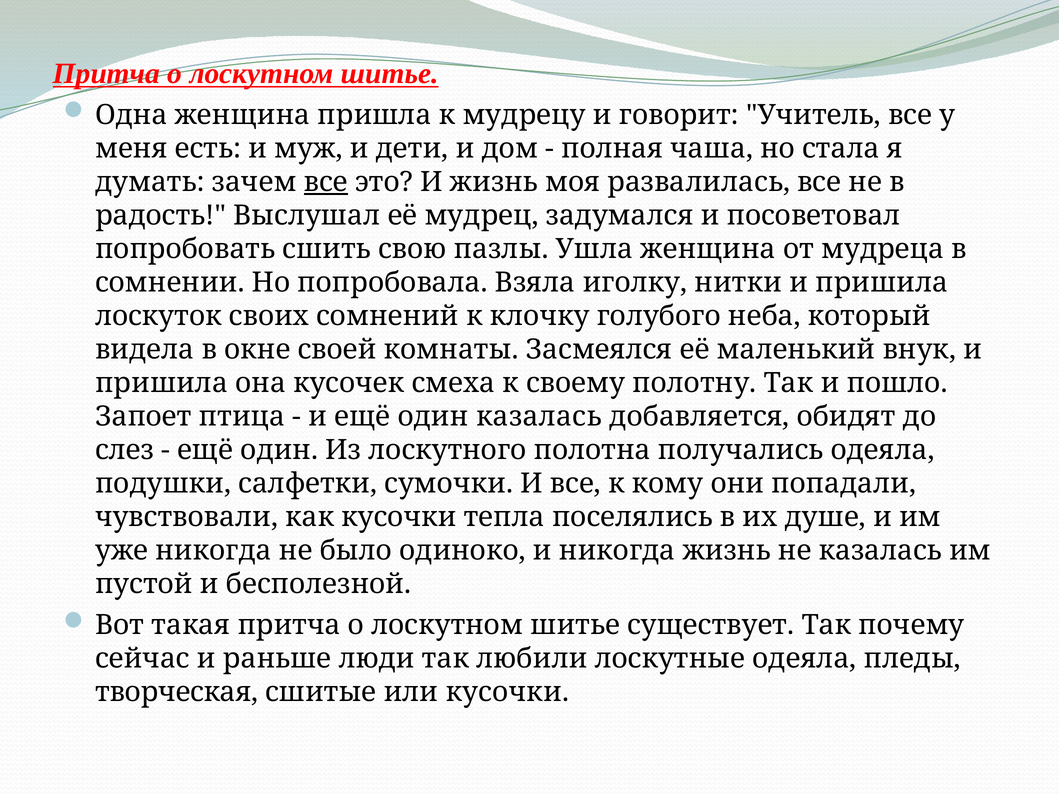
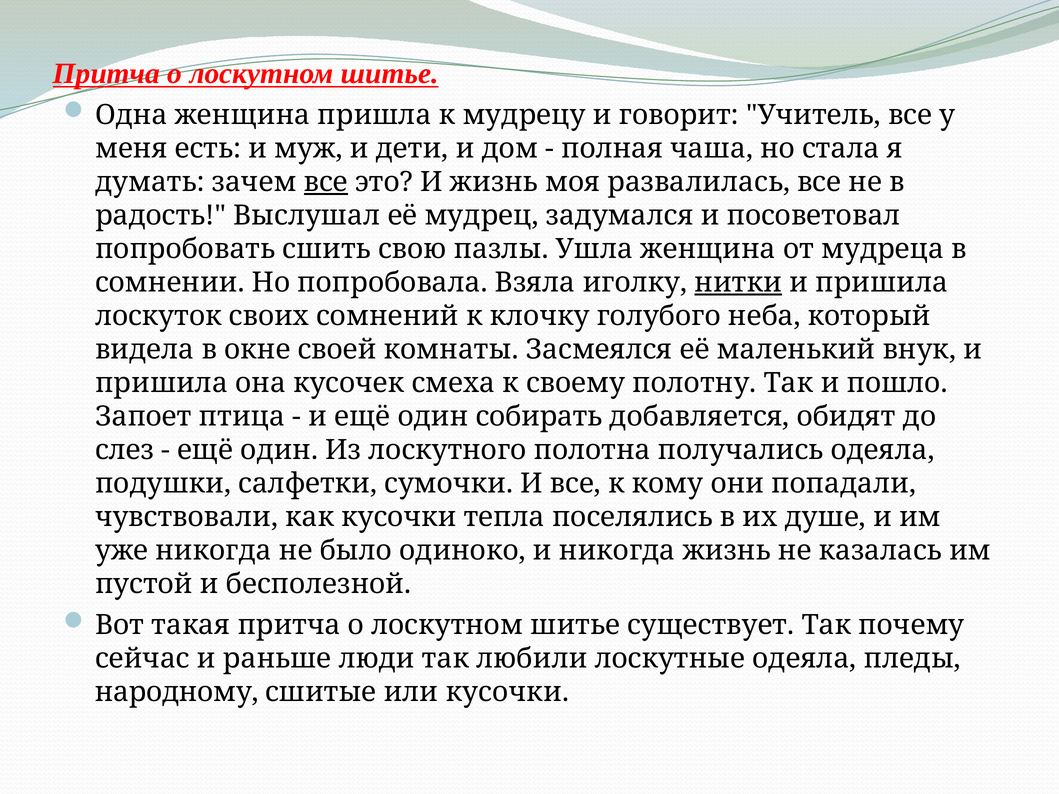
нитки underline: none -> present
один казалась: казалась -> собирать
творческая: творческая -> народному
